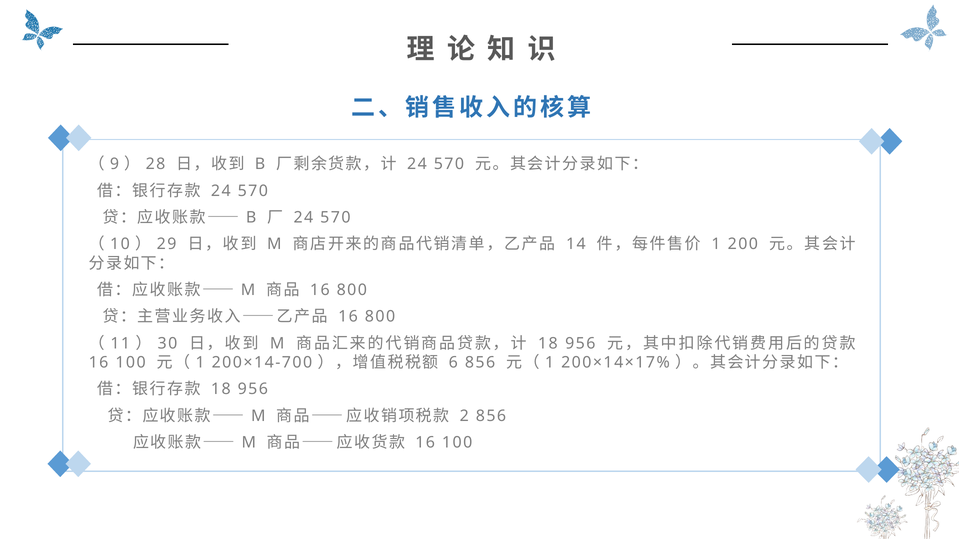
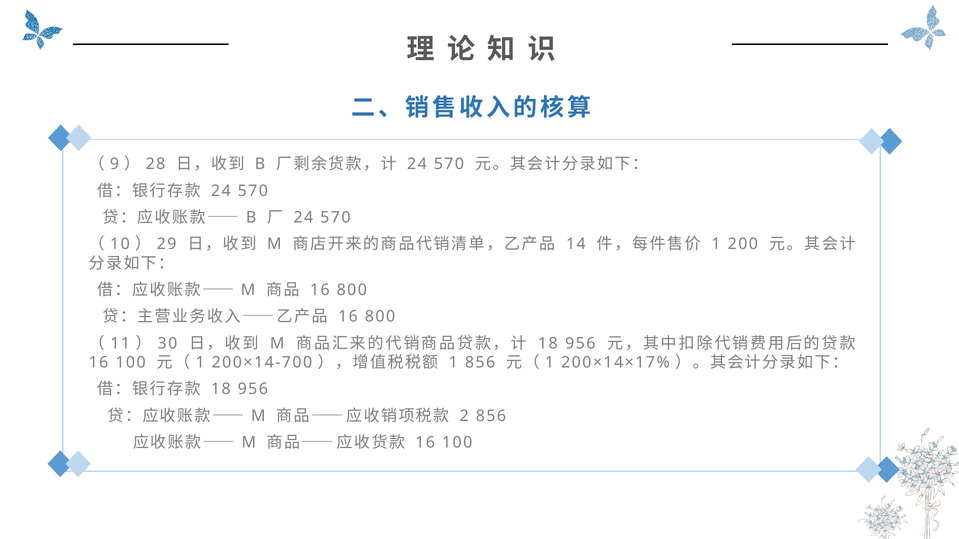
6 at (453, 363): 6 -> 1
